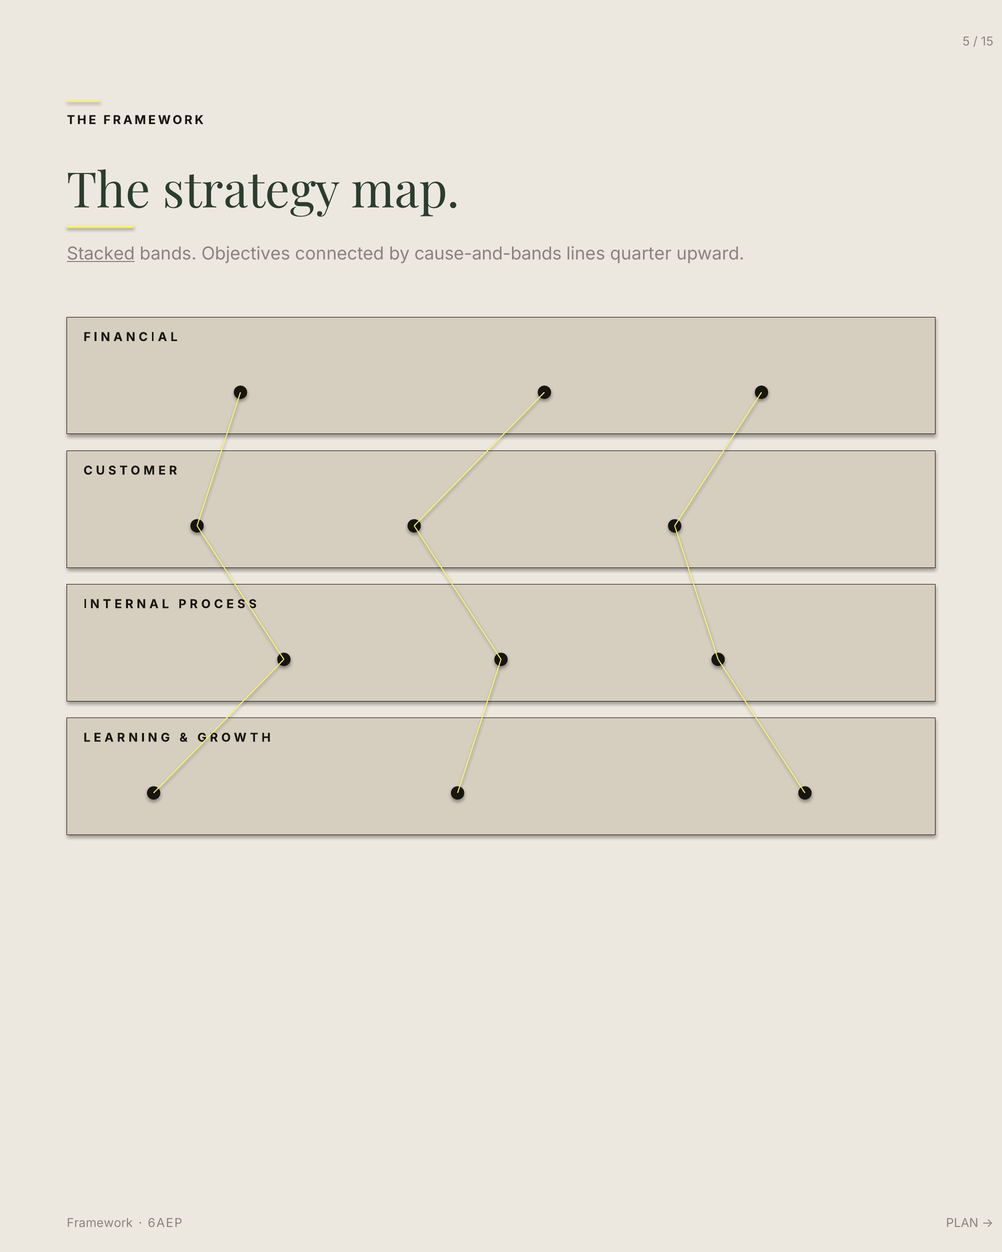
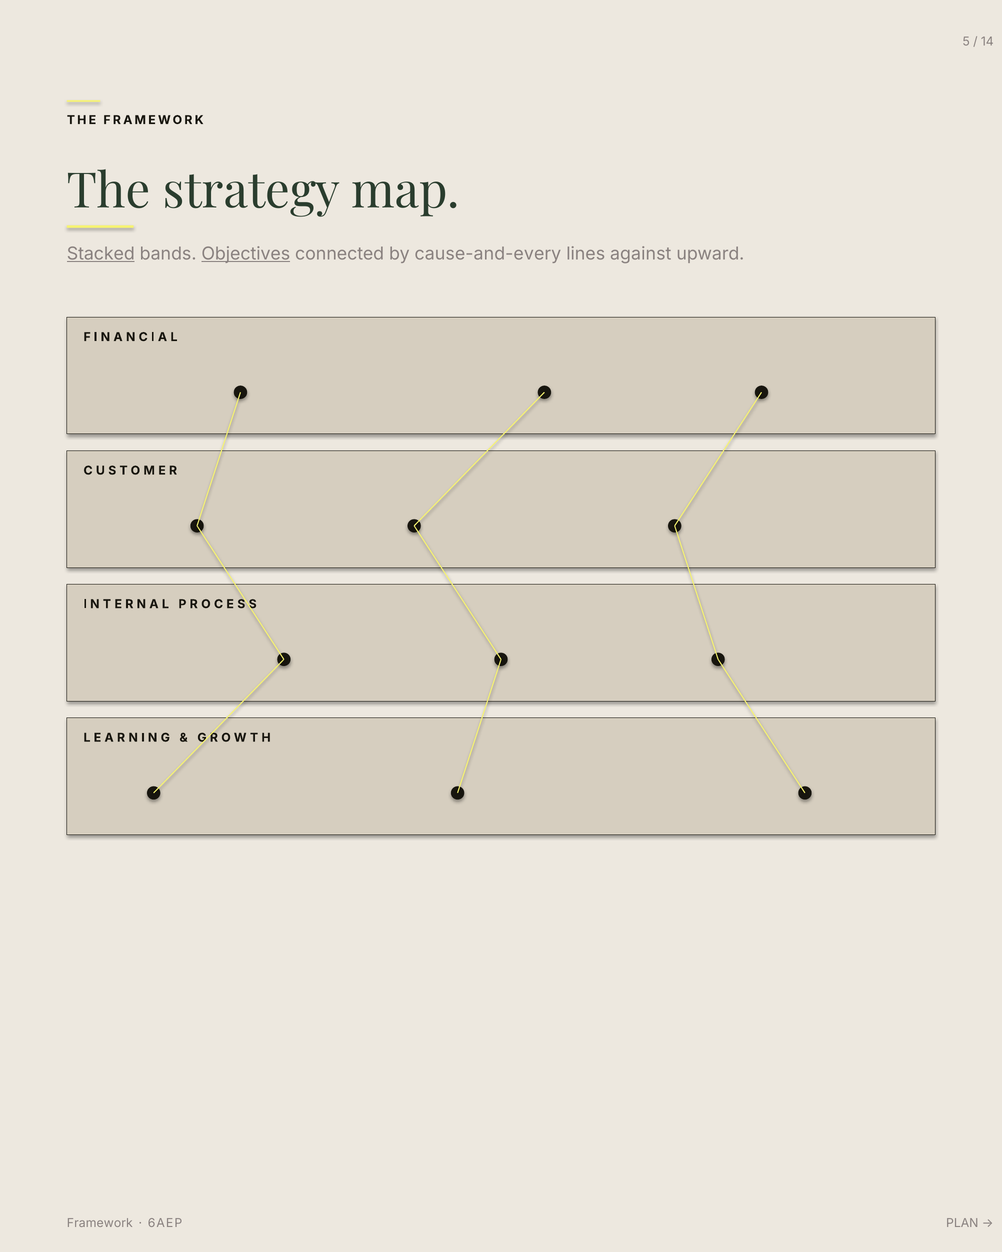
15: 15 -> 14
Objectives underline: none -> present
cause-and-bands: cause-and-bands -> cause-and-every
quarter: quarter -> against
